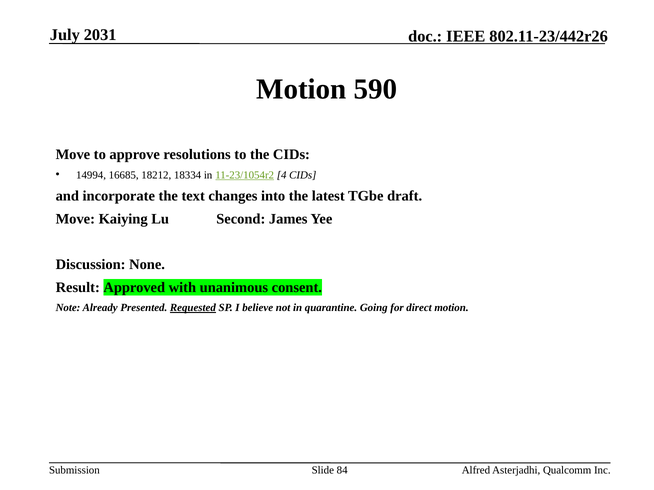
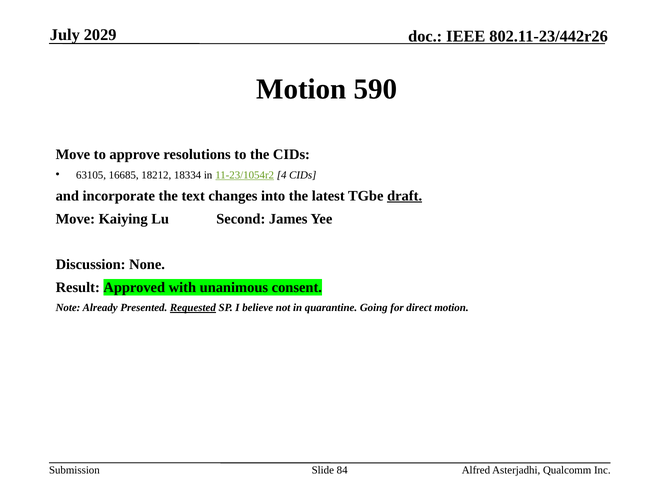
2031: 2031 -> 2029
14994: 14994 -> 63105
draft underline: none -> present
